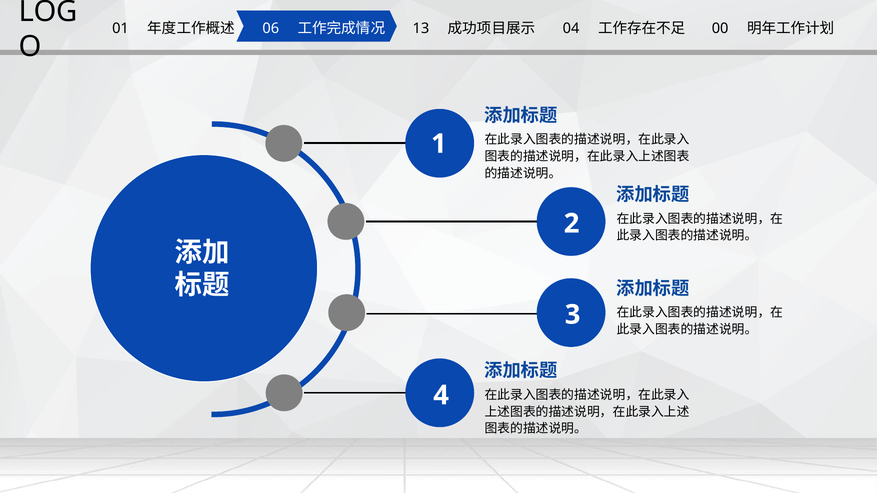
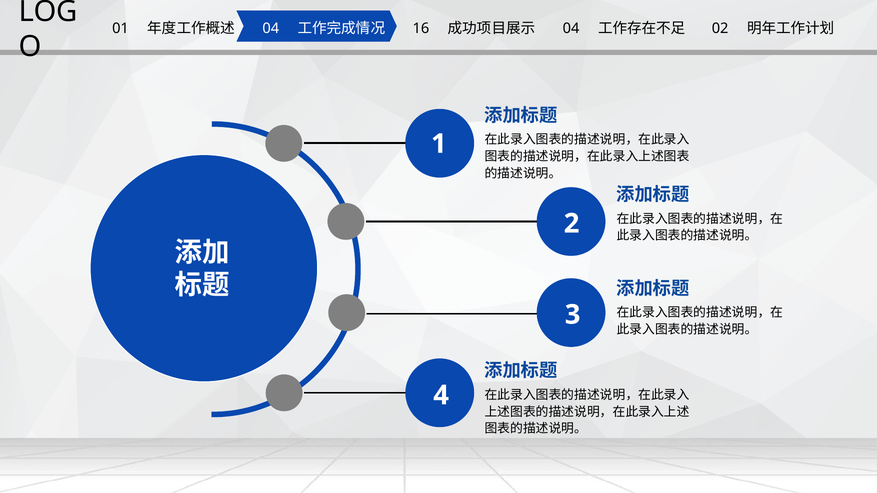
06 at (271, 29): 06 -> 04
13: 13 -> 16
00: 00 -> 02
